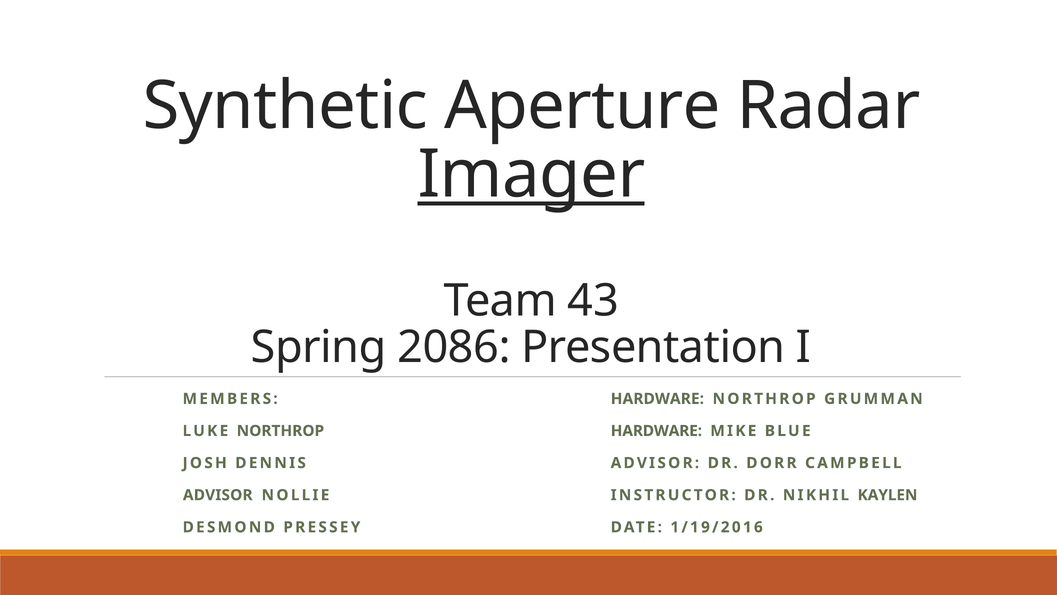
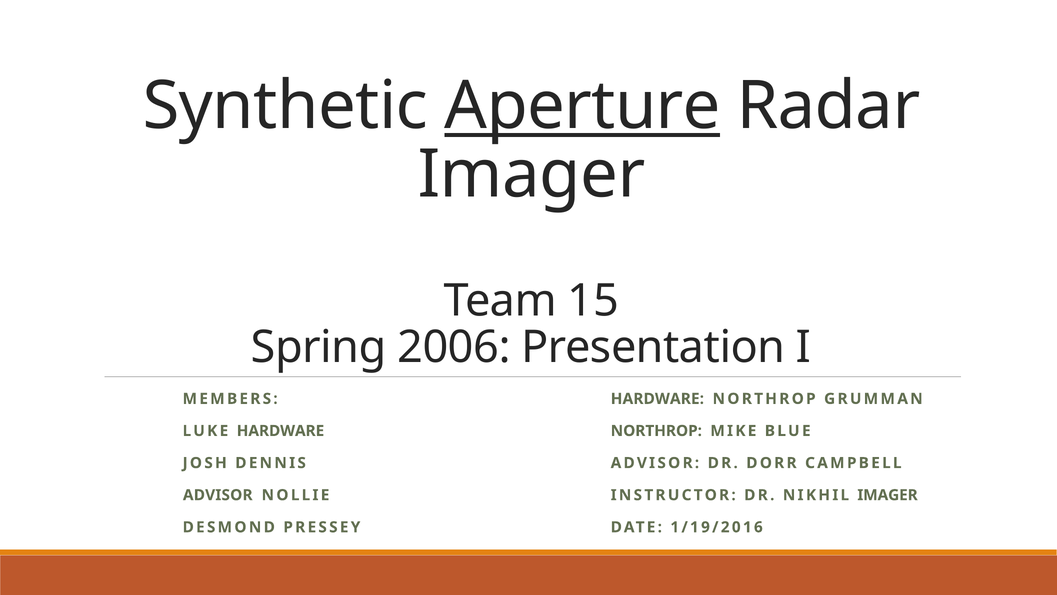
Aperture underline: none -> present
Imager at (531, 175) underline: present -> none
43: 43 -> 15
2086: 2086 -> 2006
LUKE NORTHROP: NORTHROP -> HARDWARE
HARDWARE at (656, 431): HARDWARE -> NORTHROP
NIKHIL KAYLEN: KAYLEN -> IMAGER
